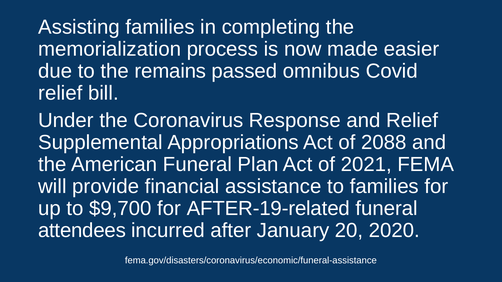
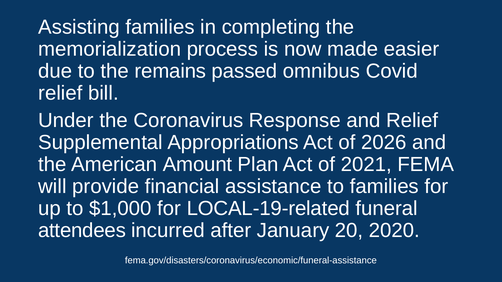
2088: 2088 -> 2026
American Funeral: Funeral -> Amount
$9,700: $9,700 -> $1,000
AFTER-19-related: AFTER-19-related -> LOCAL-19-related
